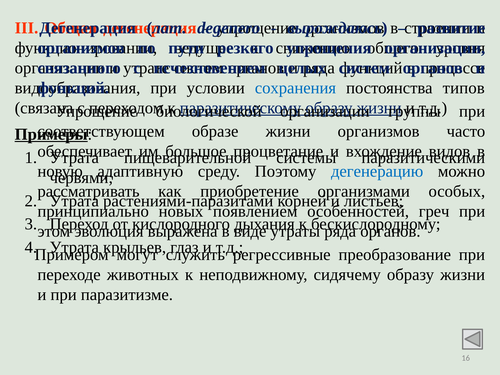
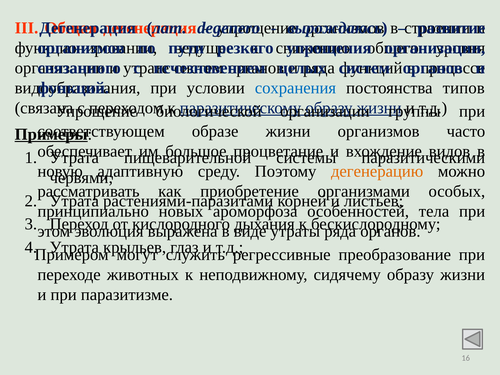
дегенерацию colour: blue -> orange
появлением: появлением -> ароморфоза
греч: греч -> тела
